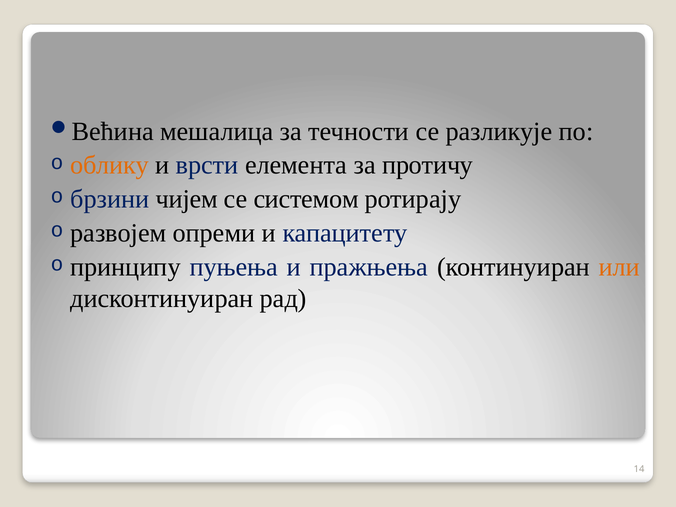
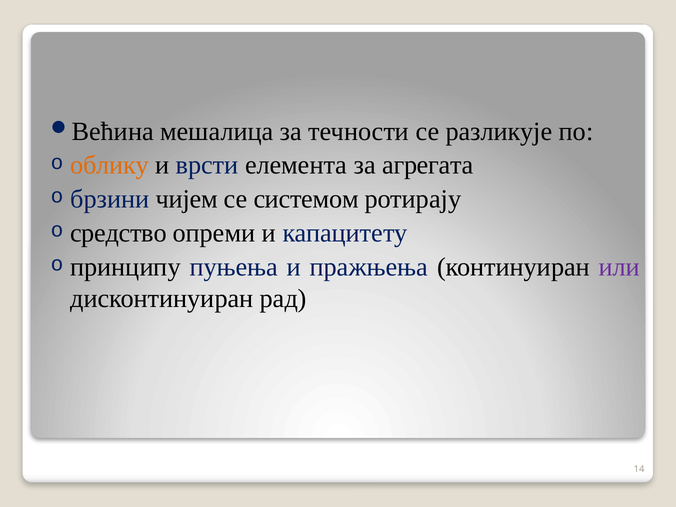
протичу: протичу -> агрегата
развојем: развојем -> средство
или colour: orange -> purple
